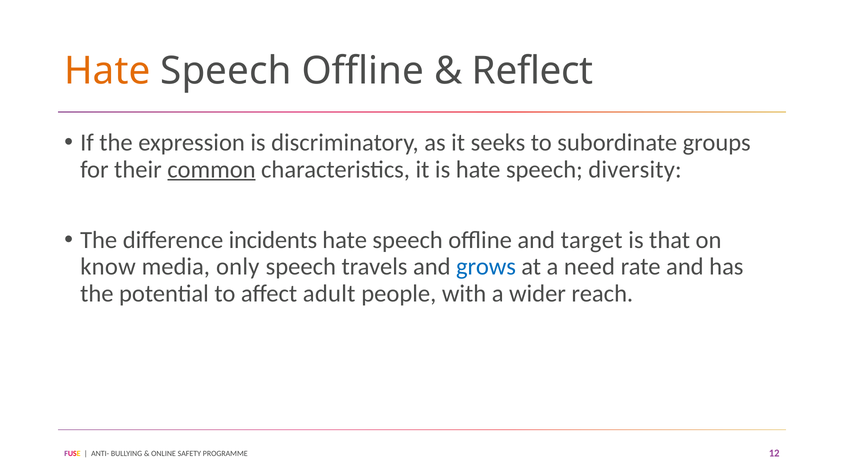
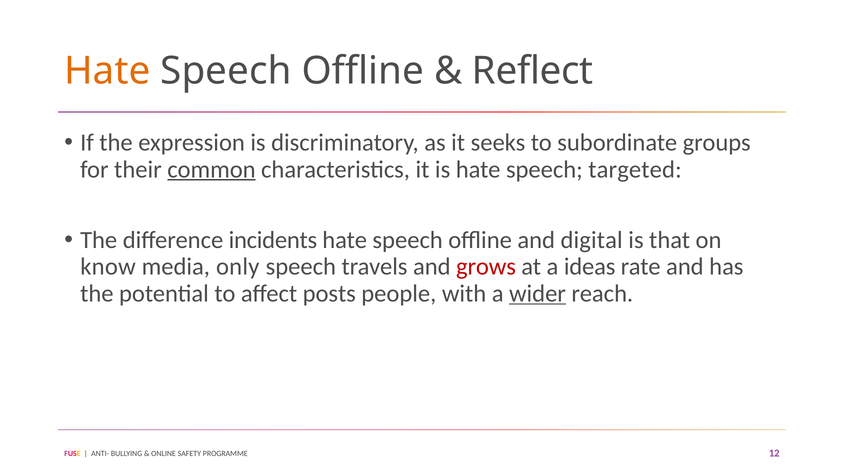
diversity: diversity -> targeted
target: target -> digital
grows colour: blue -> red
need: need -> ideas
adult: adult -> posts
wider underline: none -> present
